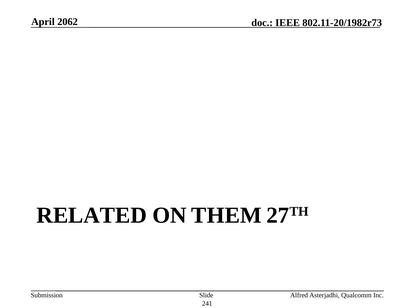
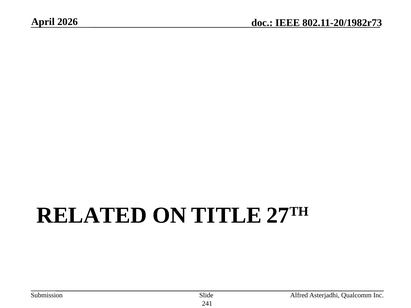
2062: 2062 -> 2026
THEM: THEM -> TITLE
